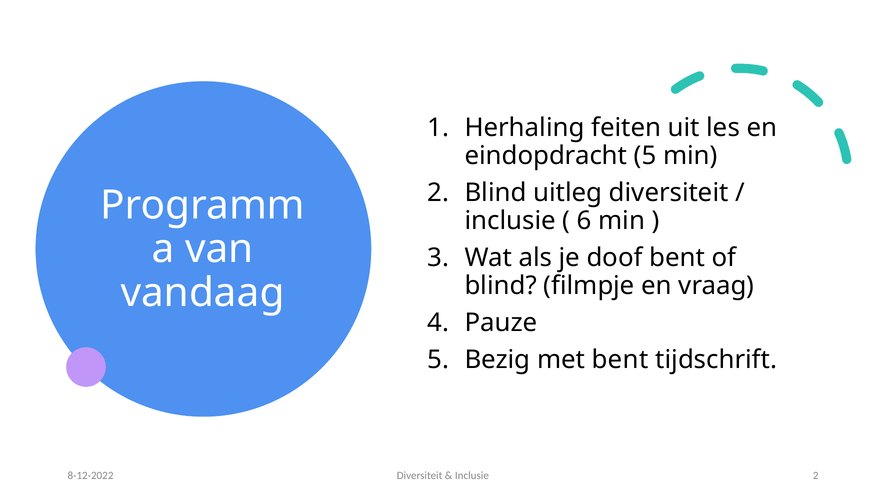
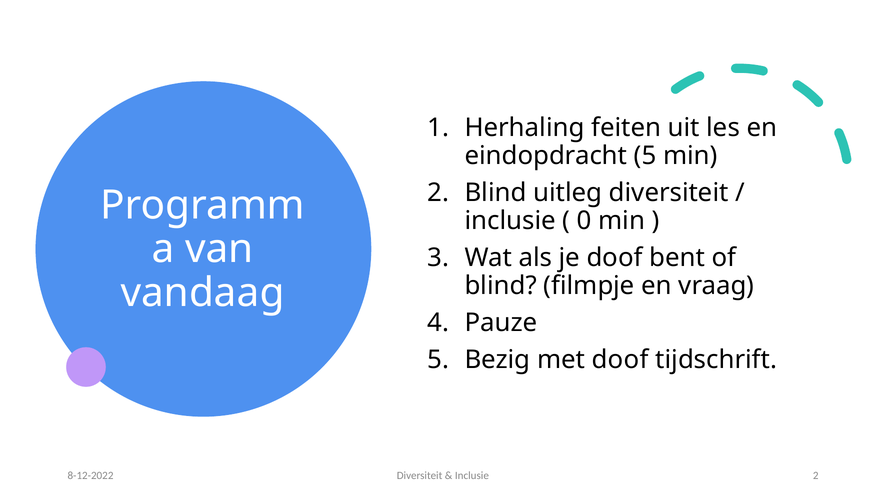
6: 6 -> 0
met bent: bent -> doof
